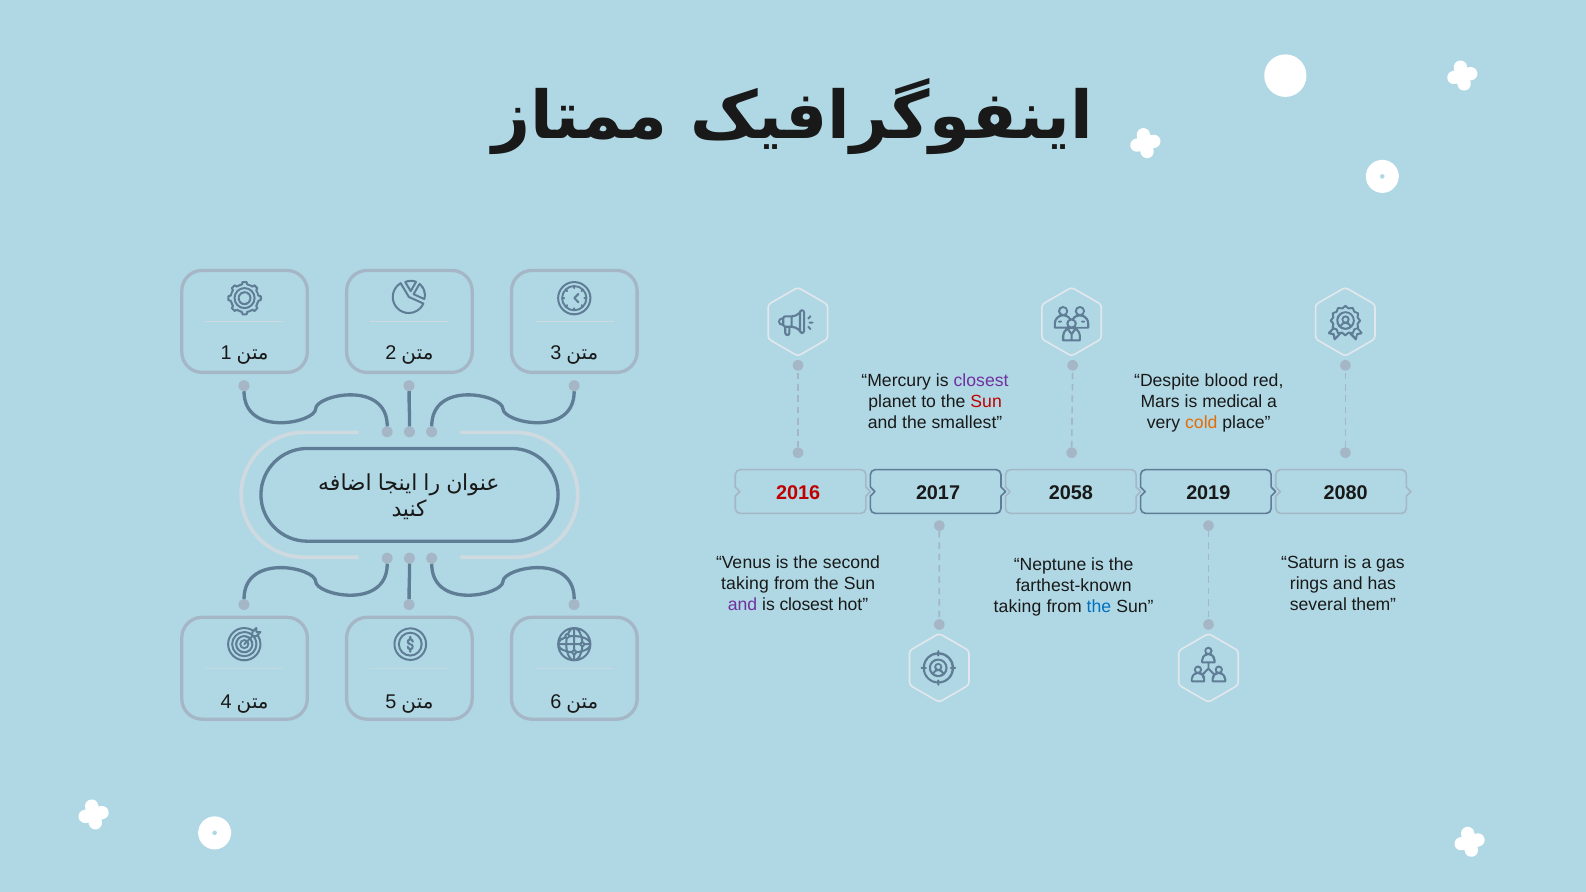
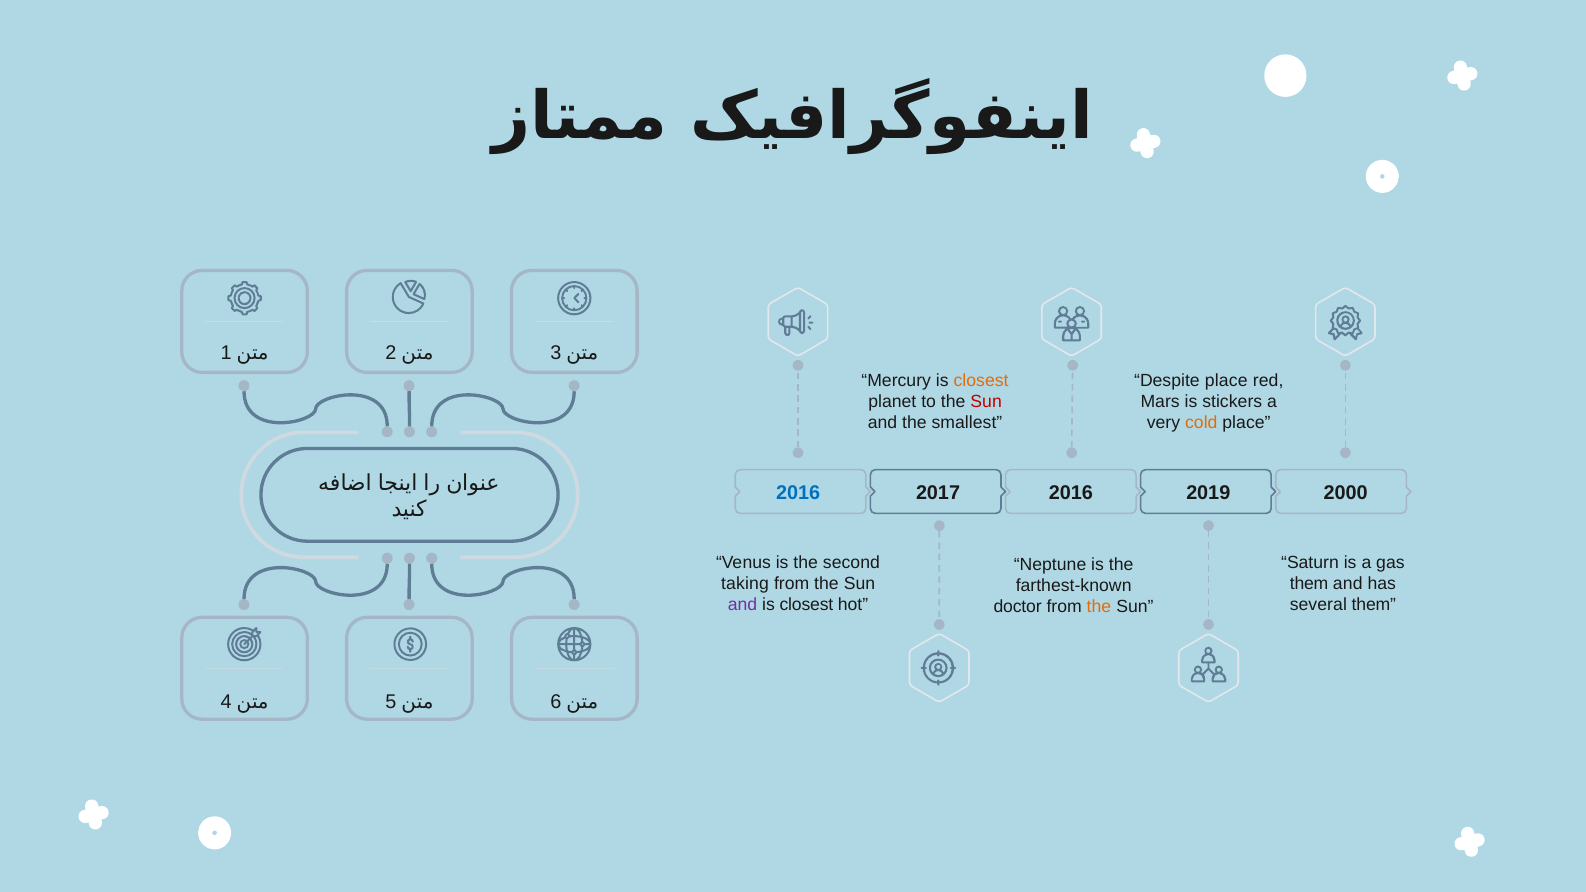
closest at (981, 381) colour: purple -> orange
Despite blood: blood -> place
medical: medical -> stickers
2016 at (798, 493) colour: red -> blue
2017 2058: 2058 -> 2016
2080: 2080 -> 2000
rings at (1309, 584): rings -> them
taking at (1017, 607): taking -> doctor
the at (1099, 607) colour: blue -> orange
